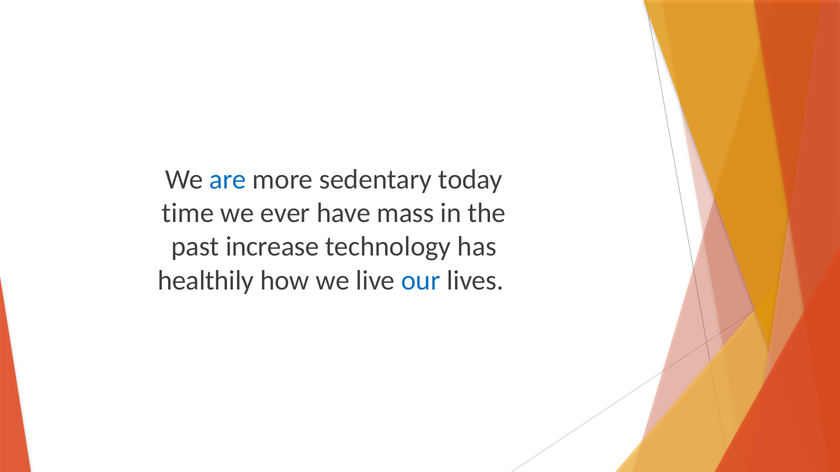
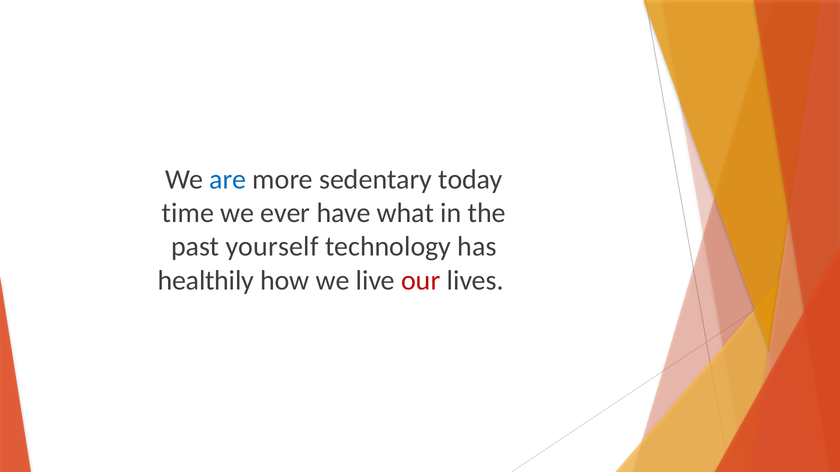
mass: mass -> what
increase: increase -> yourself
our colour: blue -> red
